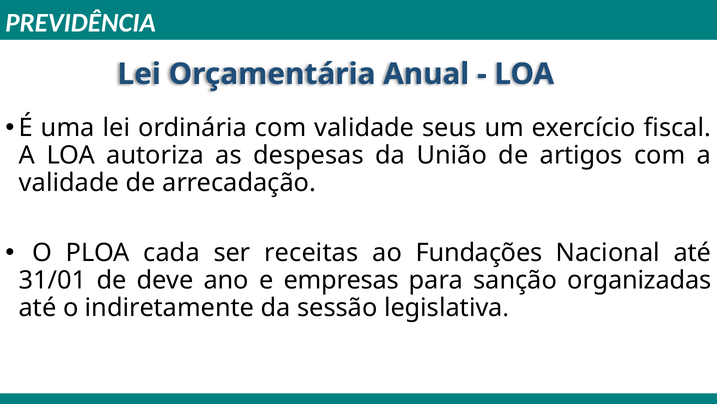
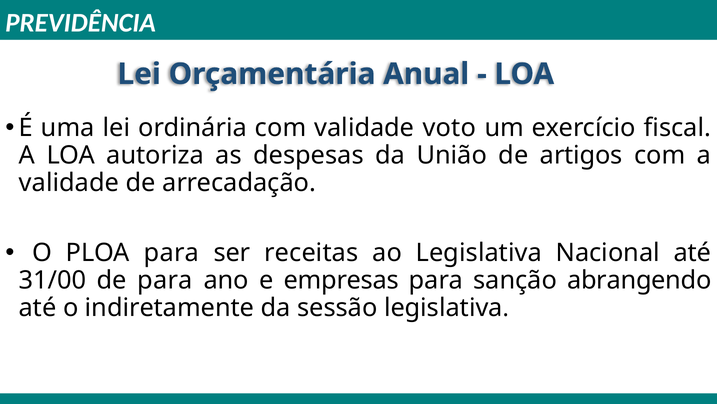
seus: seus -> voto
PLOA cada: cada -> para
ao Fundações: Fundações -> Legislativa
31/01: 31/01 -> 31/00
de deve: deve -> para
organizadas: organizadas -> abrangendo
